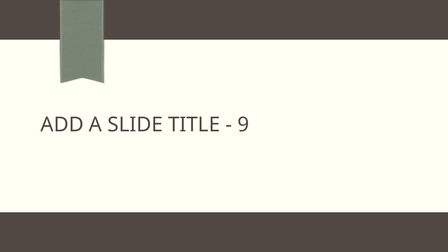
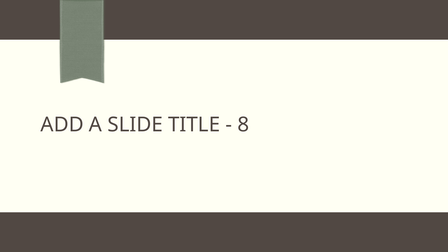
9: 9 -> 8
